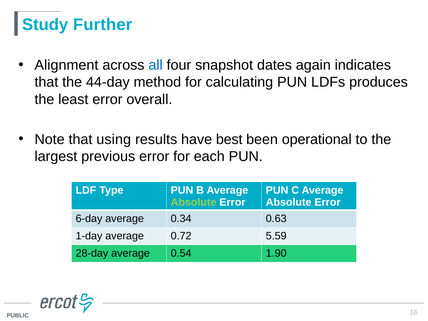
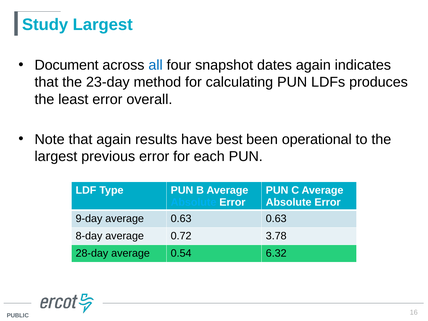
Study Further: Further -> Largest
Alignment: Alignment -> Document
44-day: 44-day -> 23-day
that using: using -> again
Absolute at (194, 202) colour: light green -> light blue
6-day: 6-day -> 9-day
average 0.34: 0.34 -> 0.63
1-day: 1-day -> 8-day
5.59: 5.59 -> 3.78
1.90: 1.90 -> 6.32
